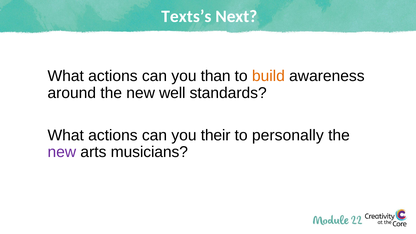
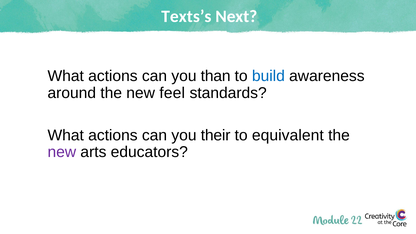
build colour: orange -> blue
well: well -> feel
personally: personally -> equivalent
musicians: musicians -> educators
